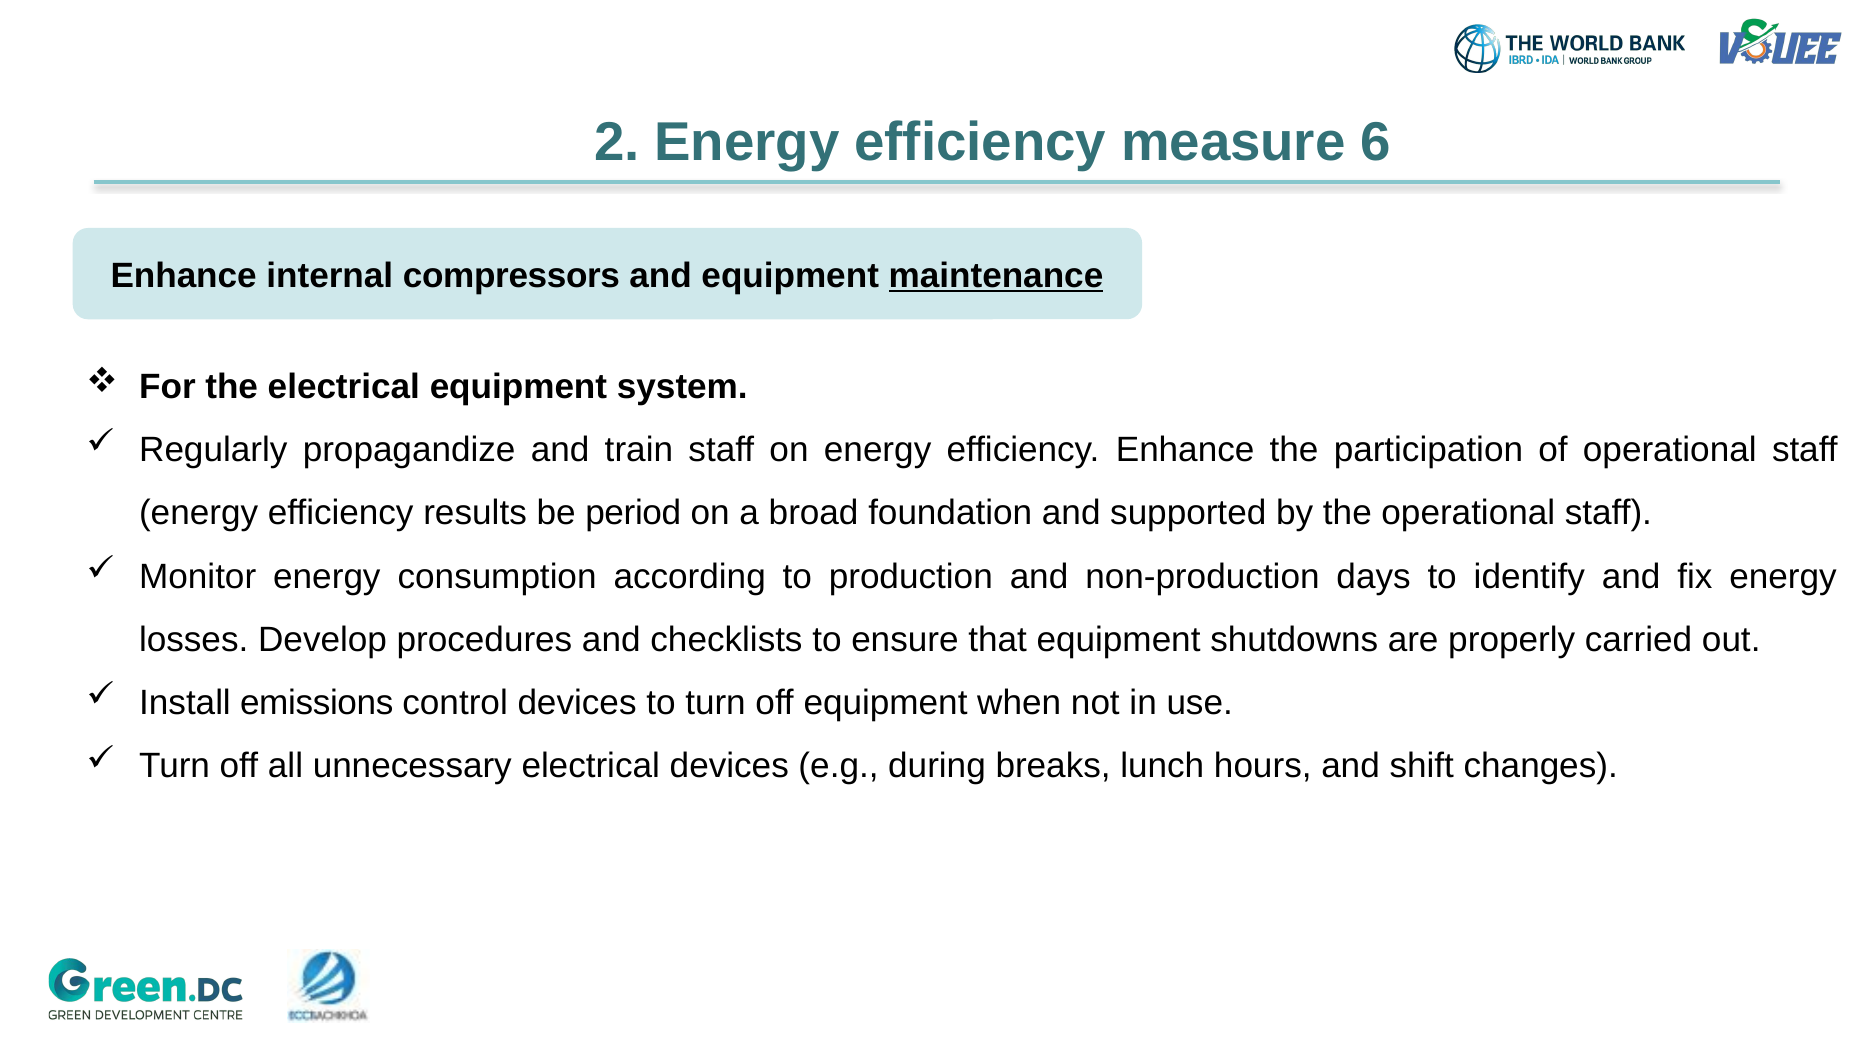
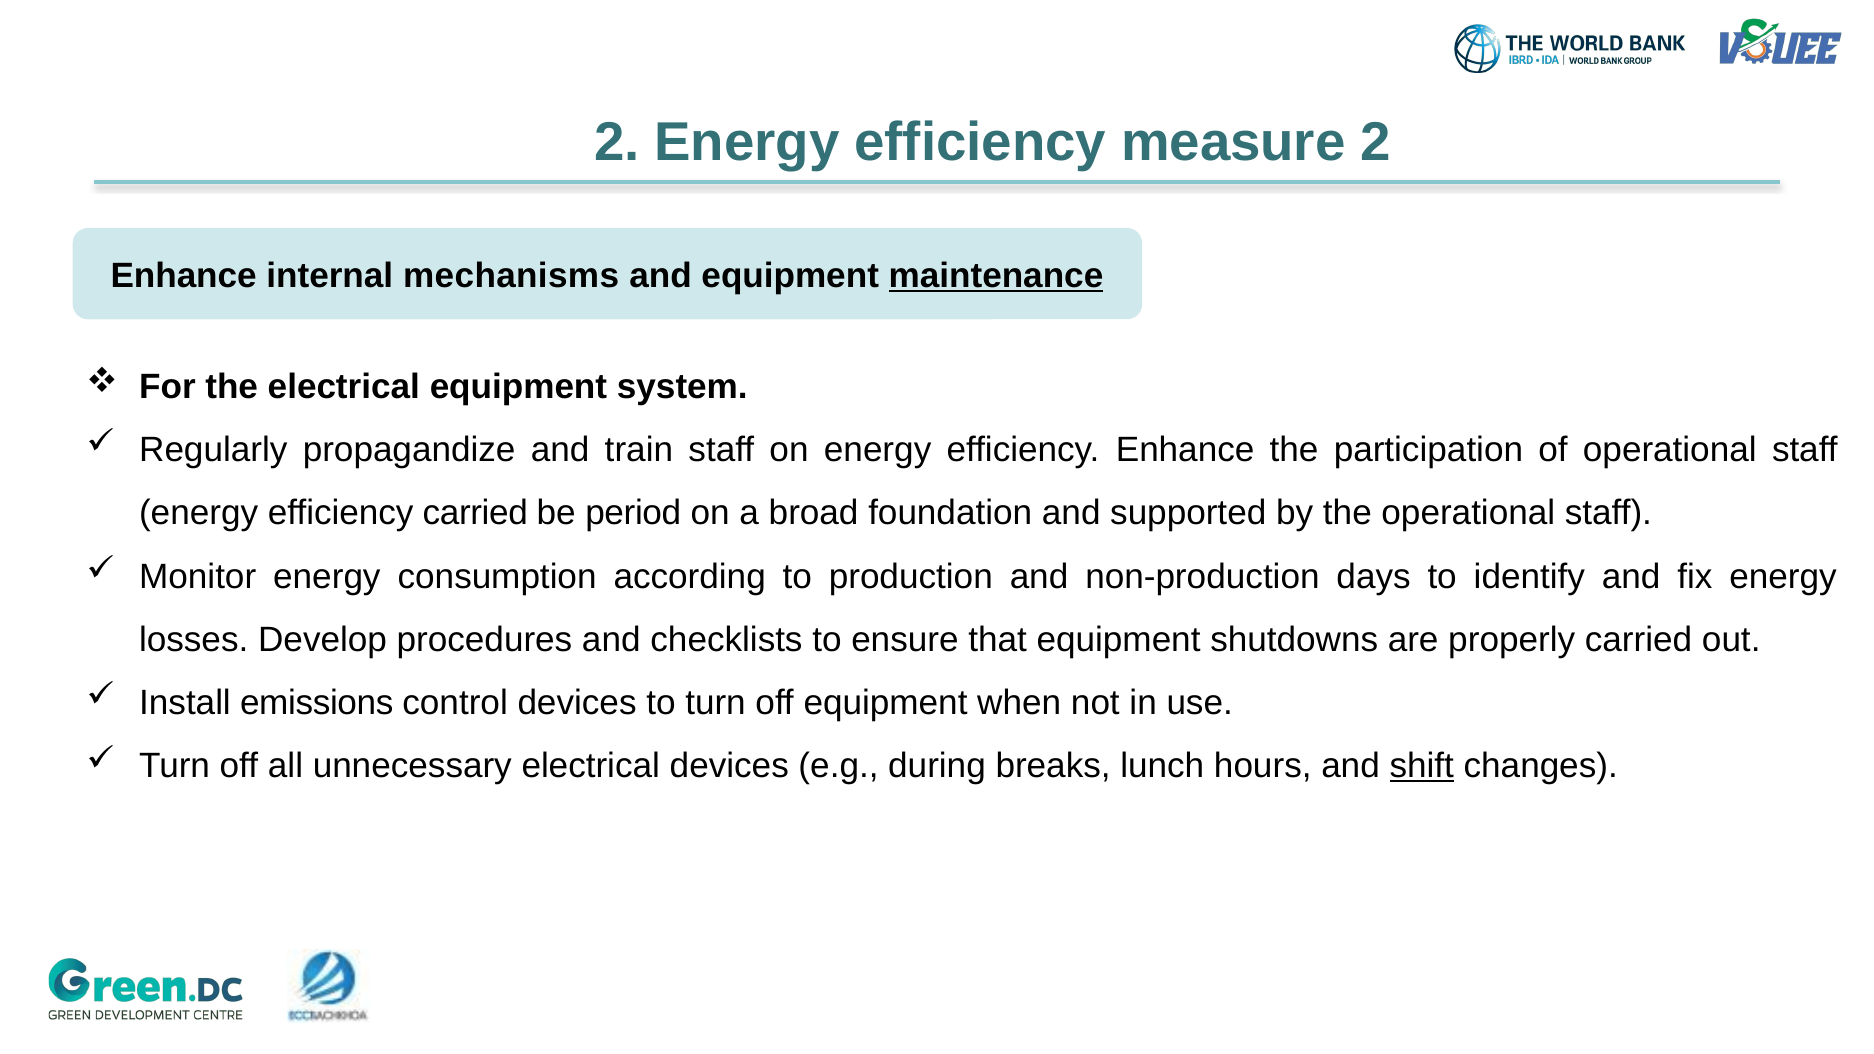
measure 6: 6 -> 2
compressors: compressors -> mechanisms
efficiency results: results -> carried
shift underline: none -> present
